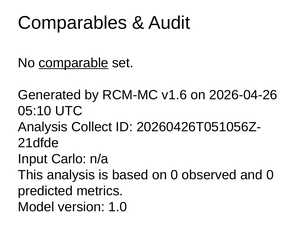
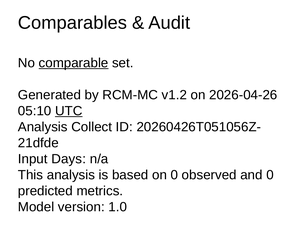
v1.6: v1.6 -> v1.2
UTC underline: none -> present
Carlo: Carlo -> Days
